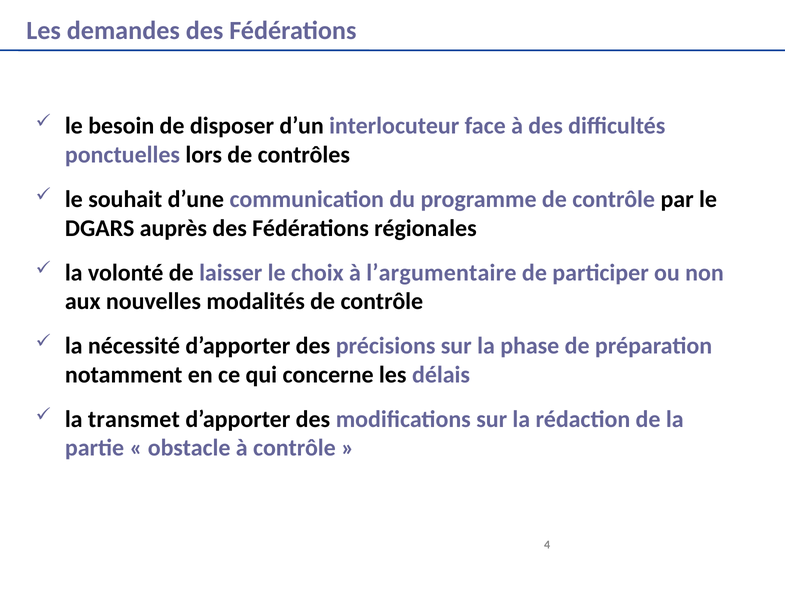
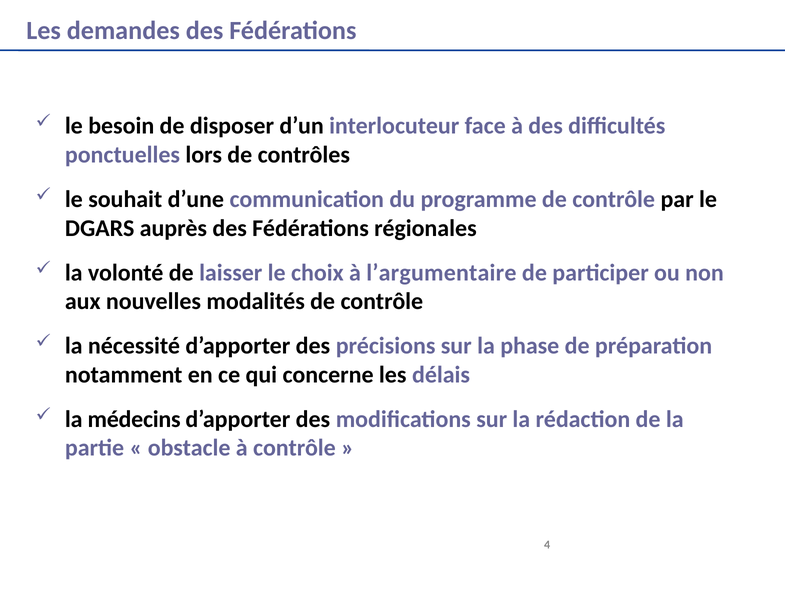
transmet: transmet -> médecins
